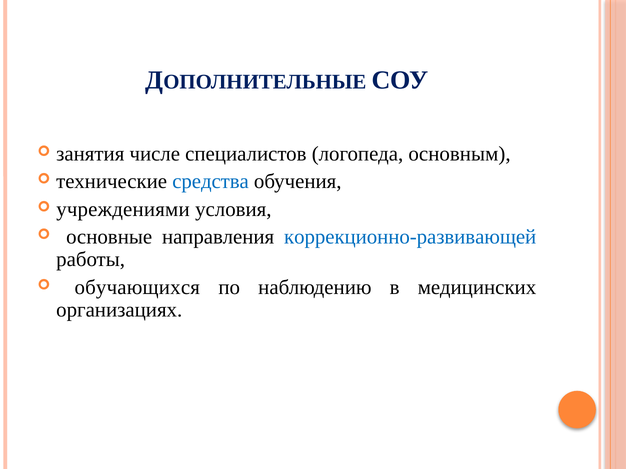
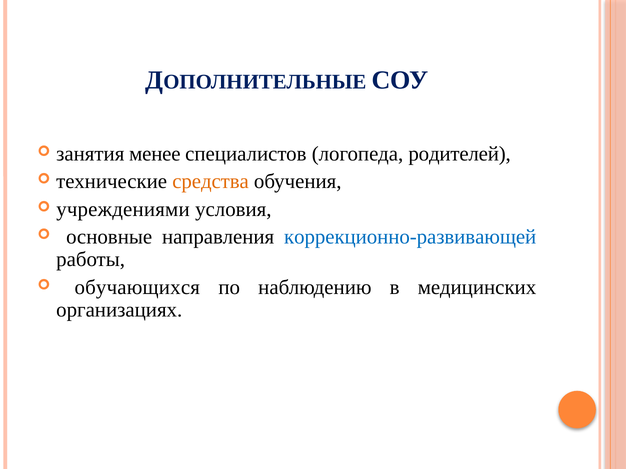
числе: числе -> менее
основным: основным -> родителей
средства colour: blue -> orange
